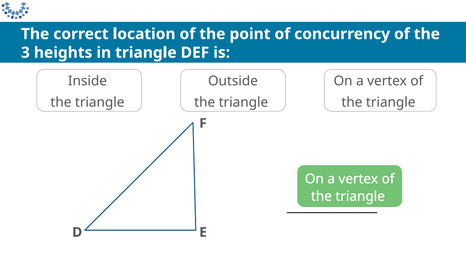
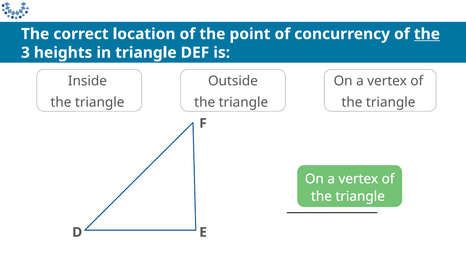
the at (427, 34) underline: none -> present
